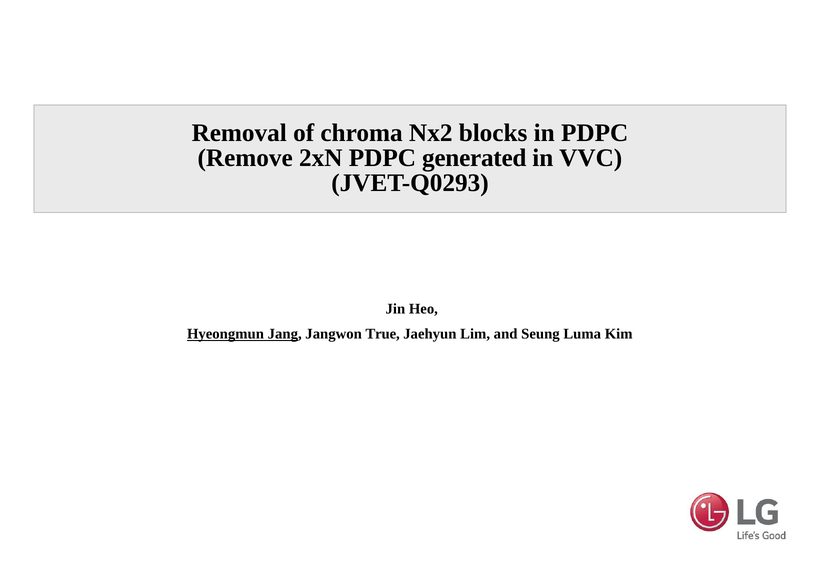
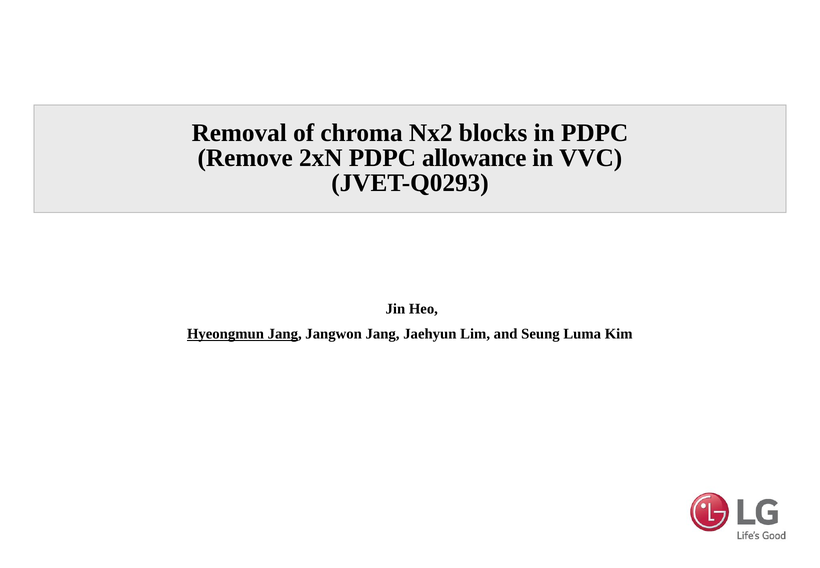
generated: generated -> allowance
Jangwon True: True -> Jang
